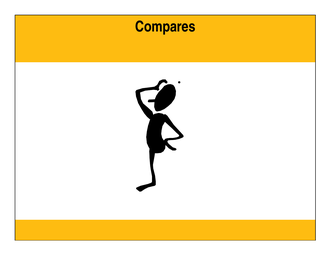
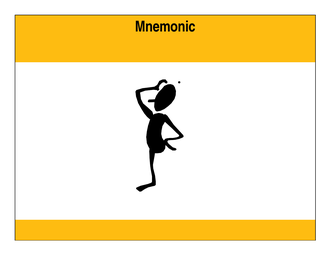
Compares: Compares -> Mnemonic
